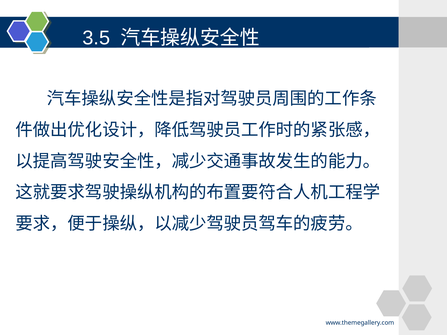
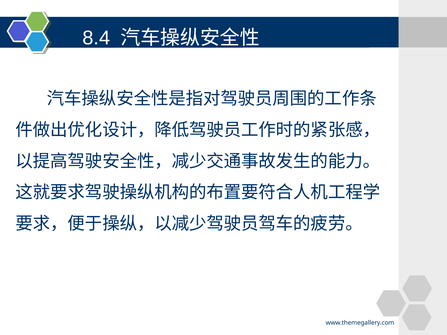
3.5: 3.5 -> 8.4
